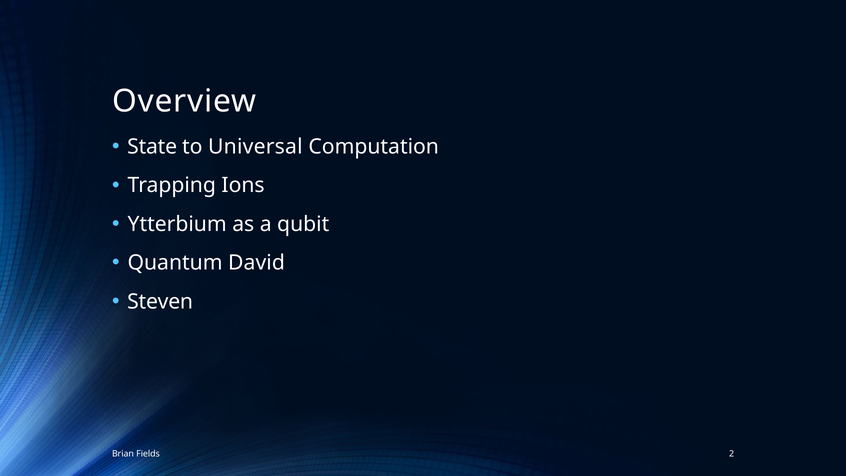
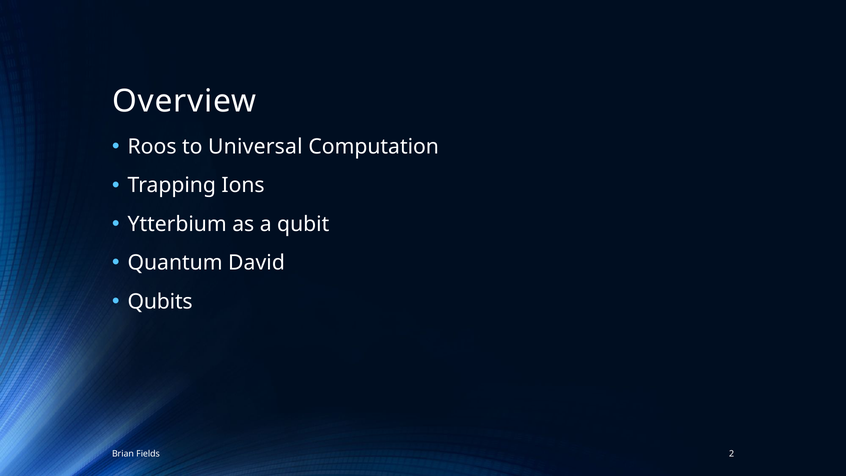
State: State -> Roos
Steven: Steven -> Qubits
